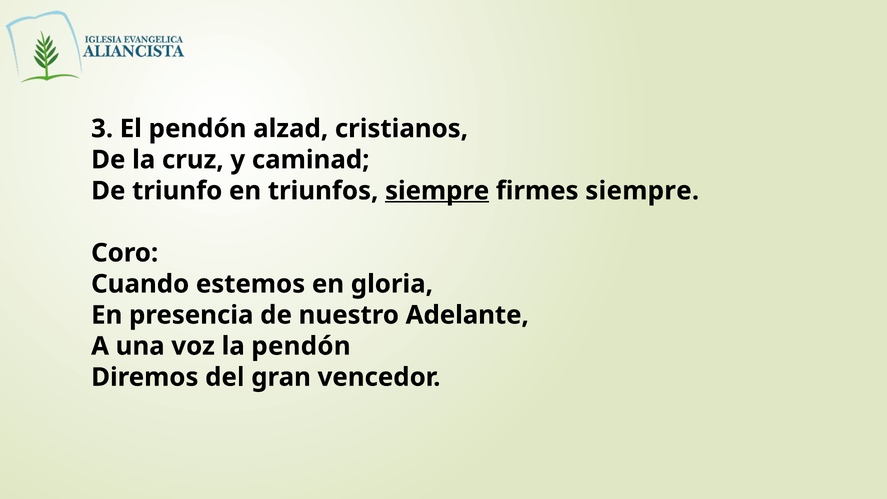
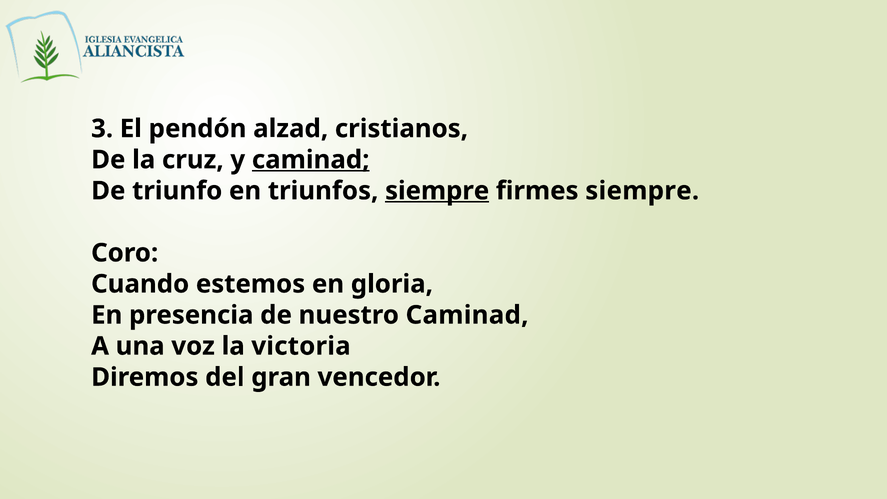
caminad at (311, 160) underline: none -> present
nuestro Adelante: Adelante -> Caminad
la pendón: pendón -> victoria
